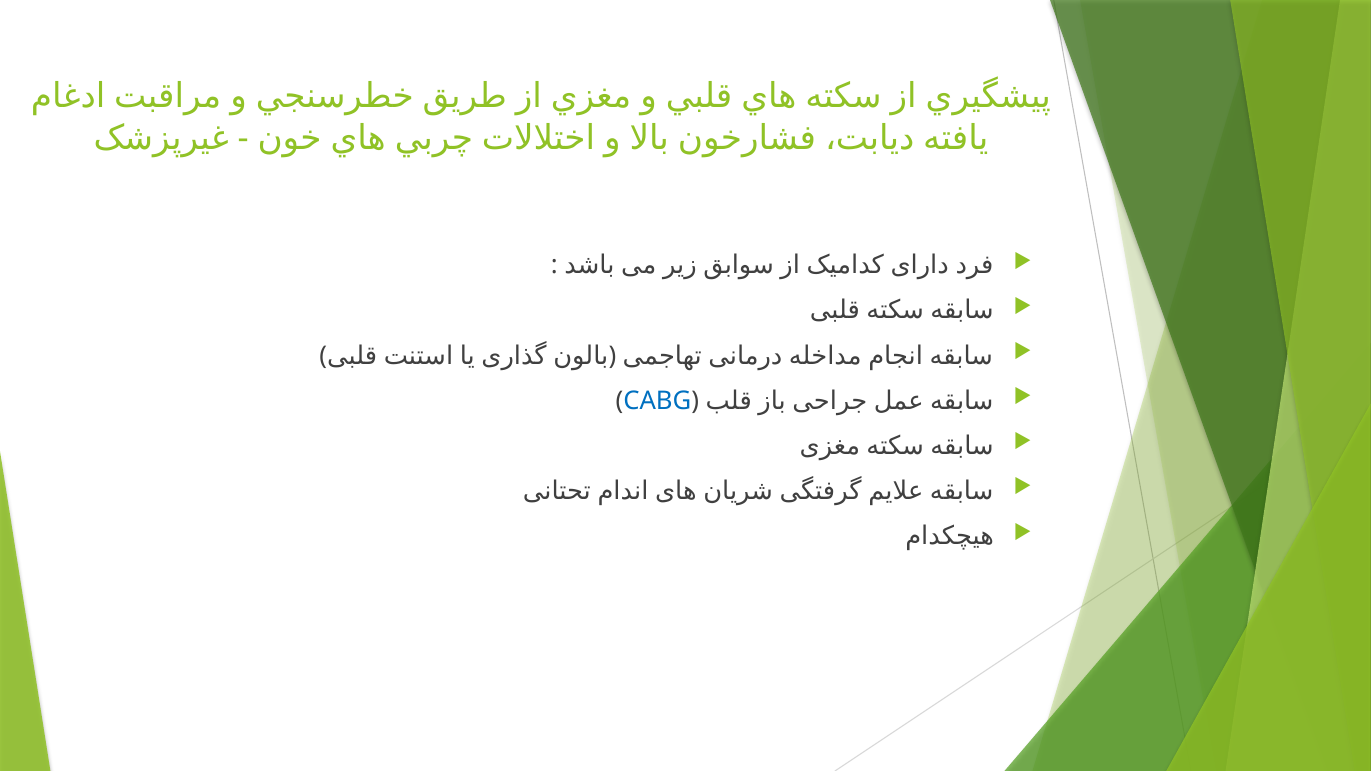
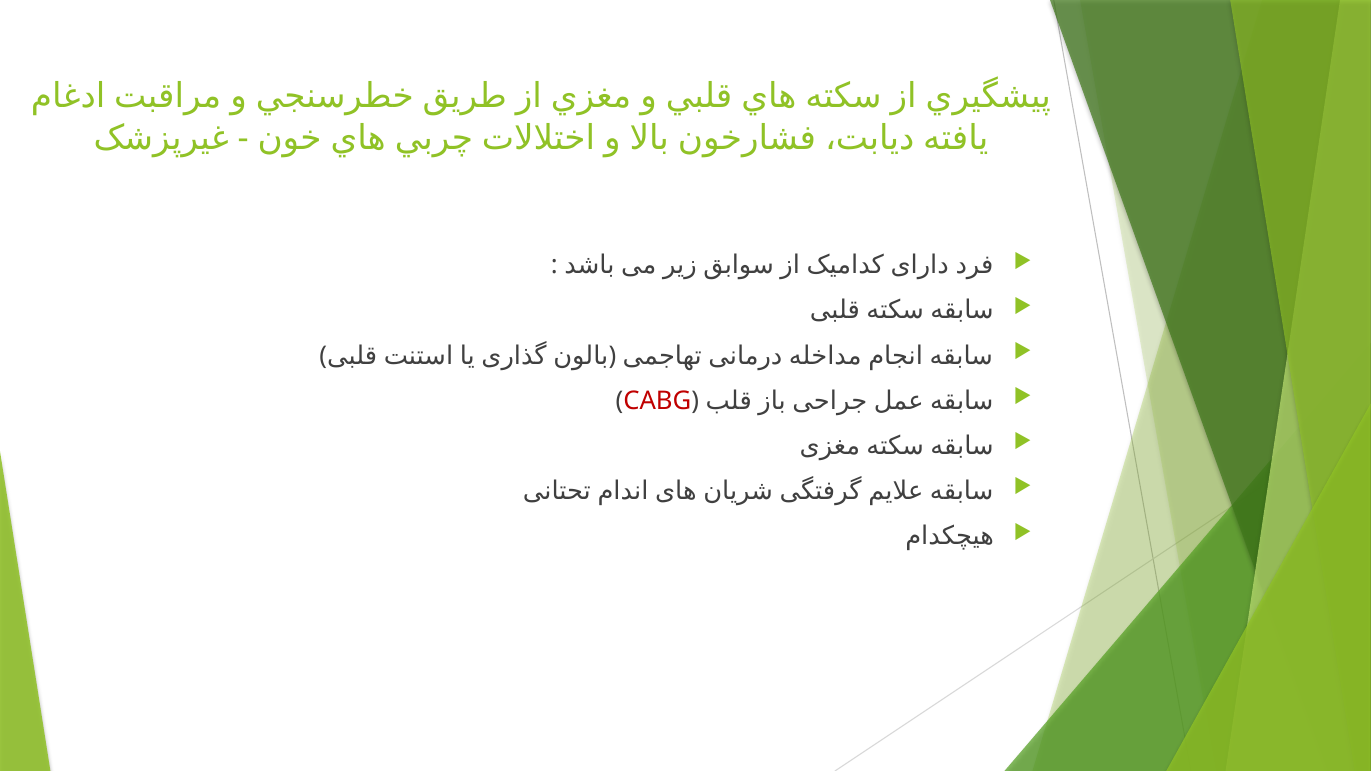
CABG colour: blue -> red
